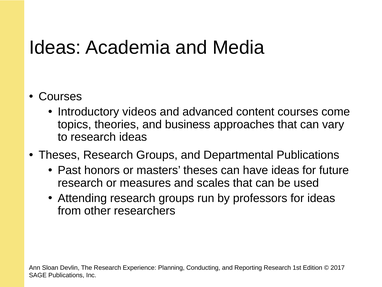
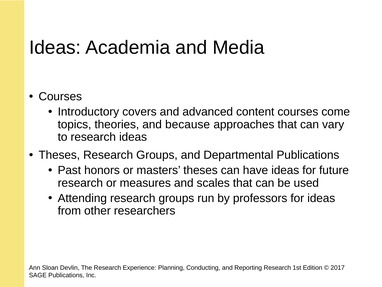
videos: videos -> covers
business: business -> because
